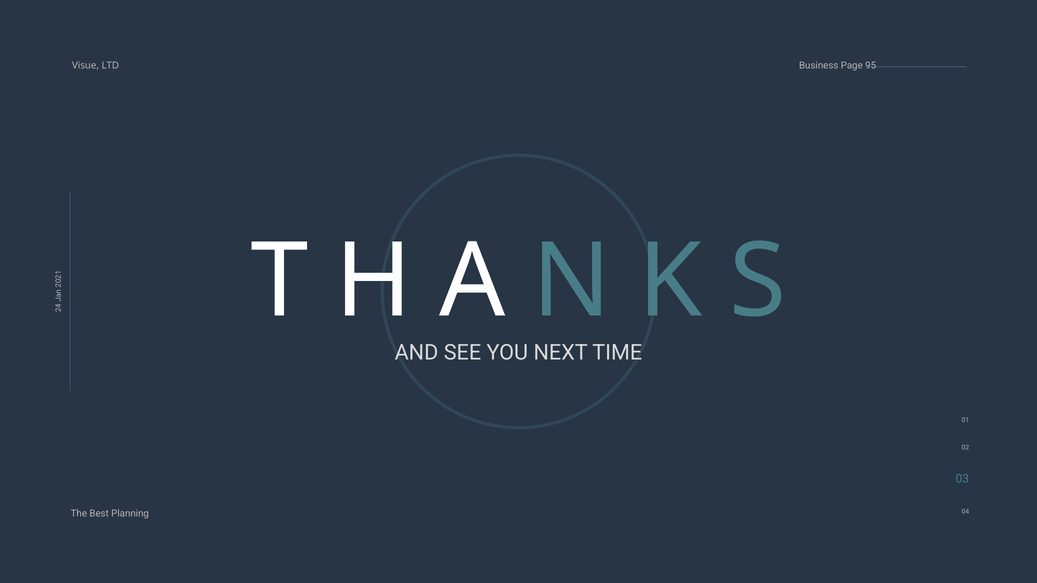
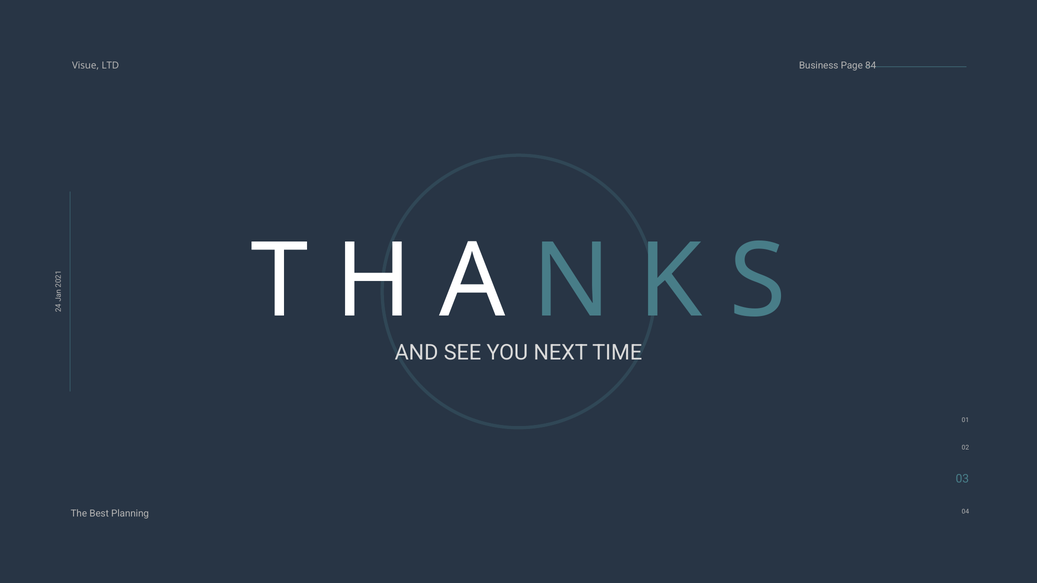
95: 95 -> 84
